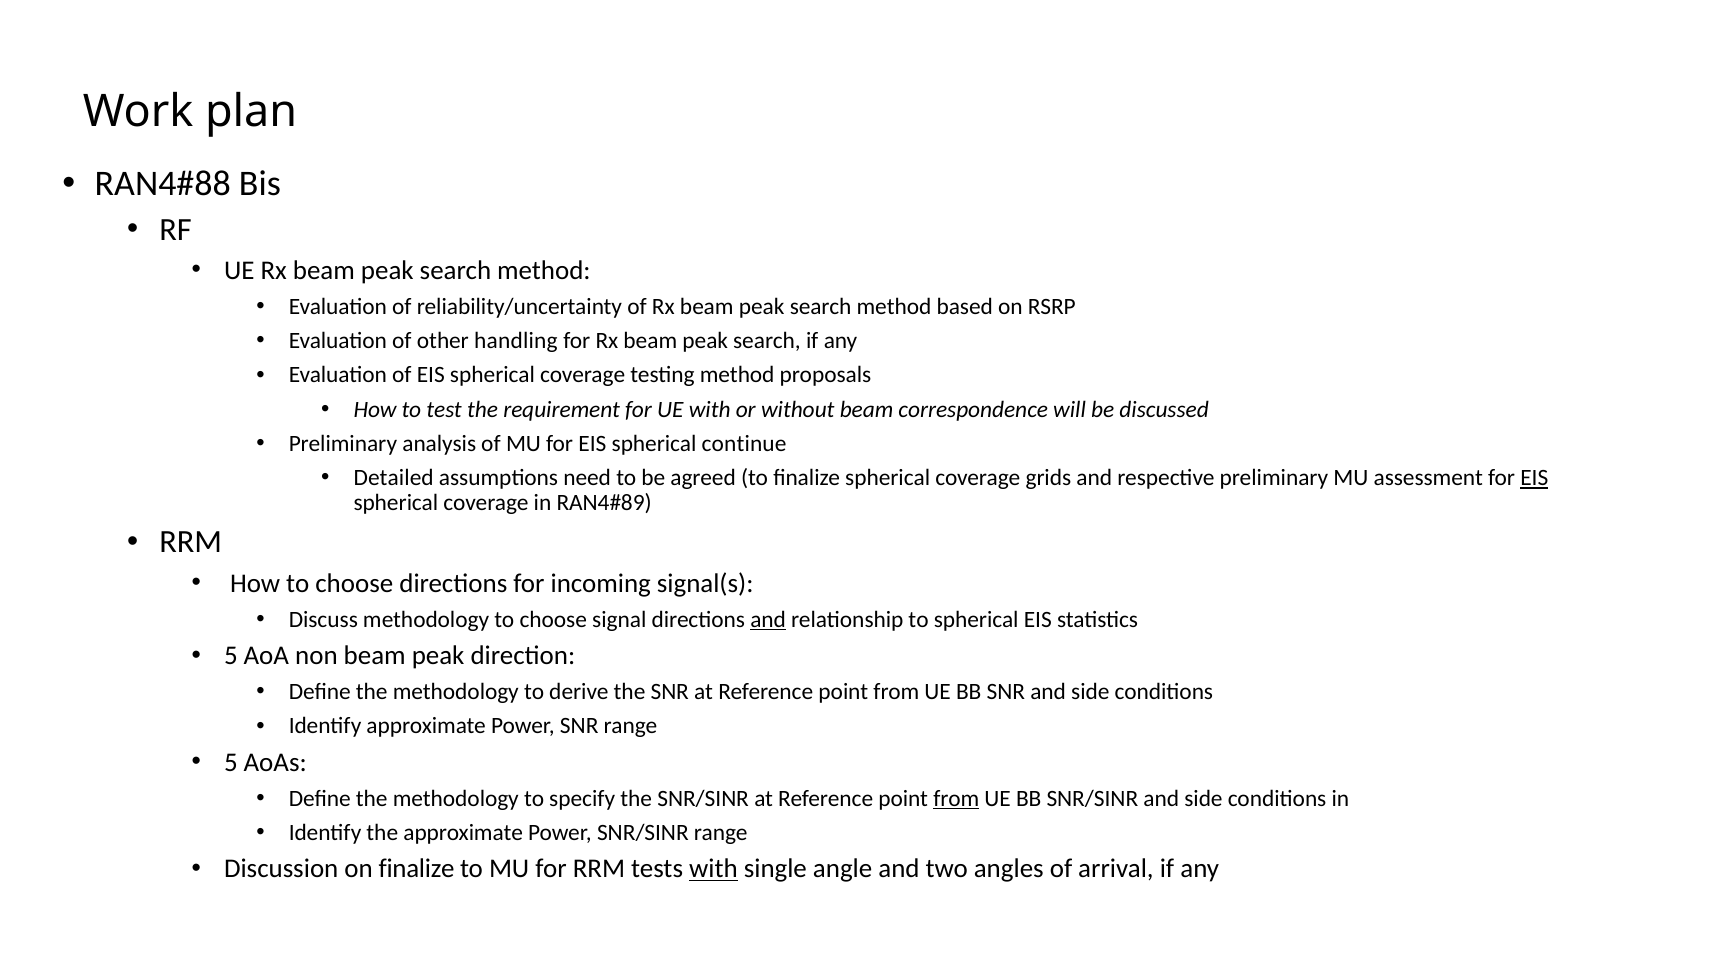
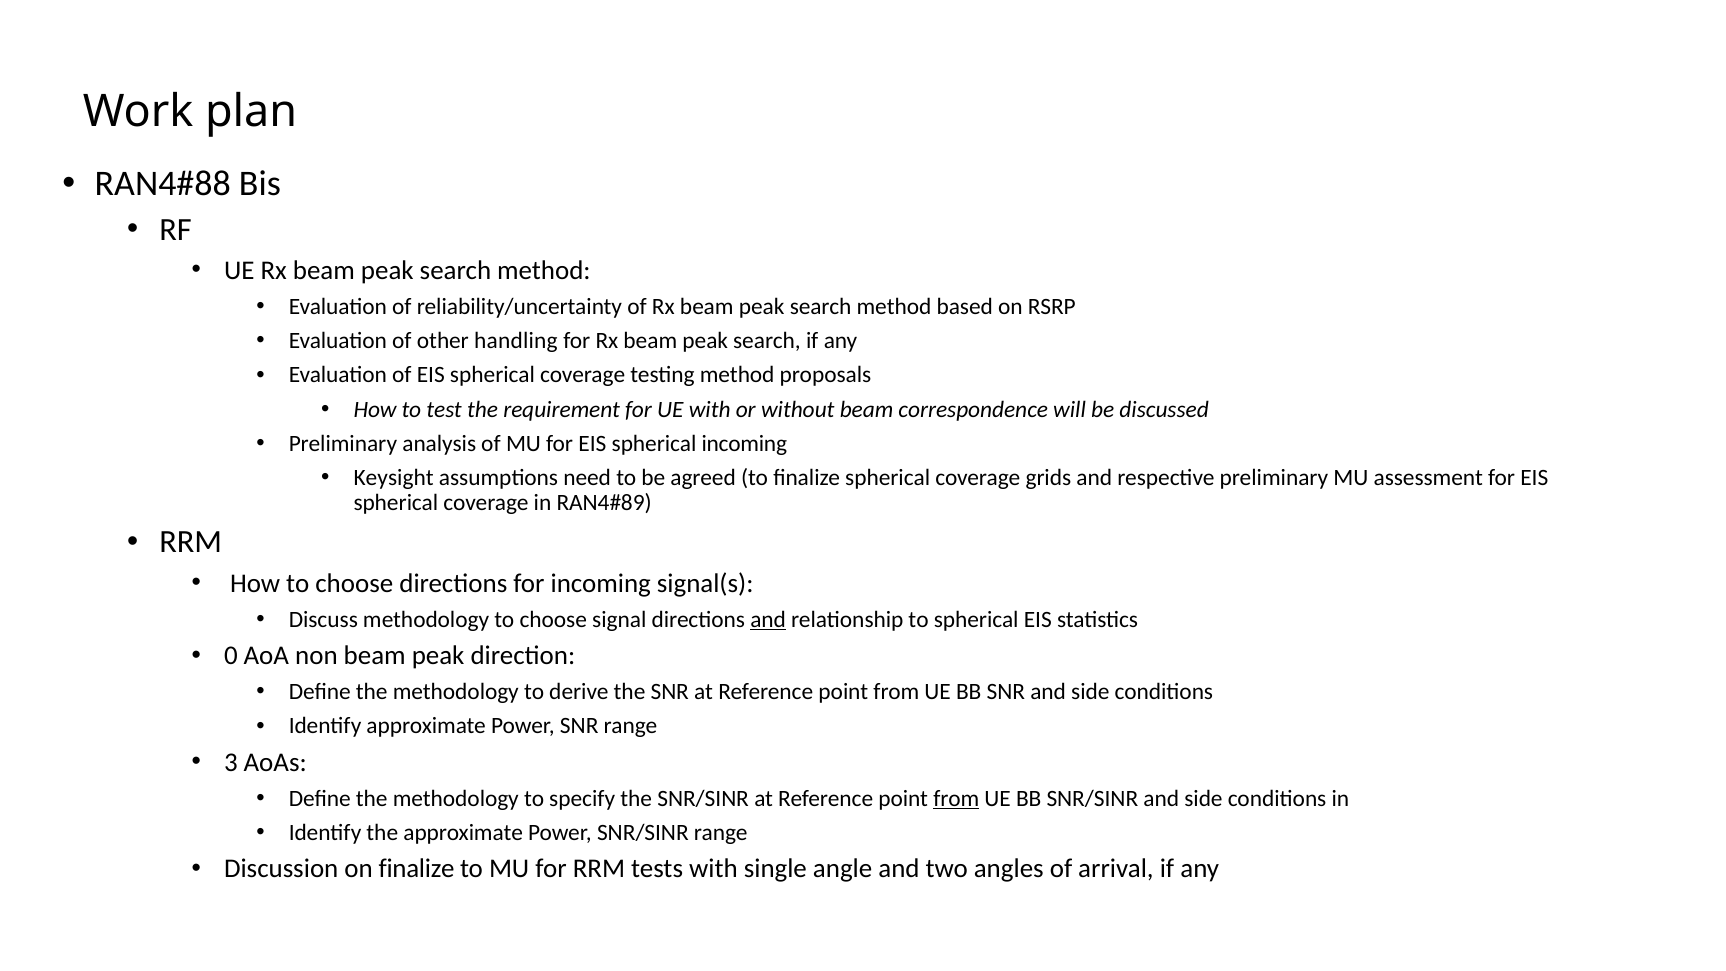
spherical continue: continue -> incoming
Detailed: Detailed -> Keysight
EIS at (1534, 478) underline: present -> none
5 at (231, 656): 5 -> 0
5 at (231, 762): 5 -> 3
with at (713, 869) underline: present -> none
